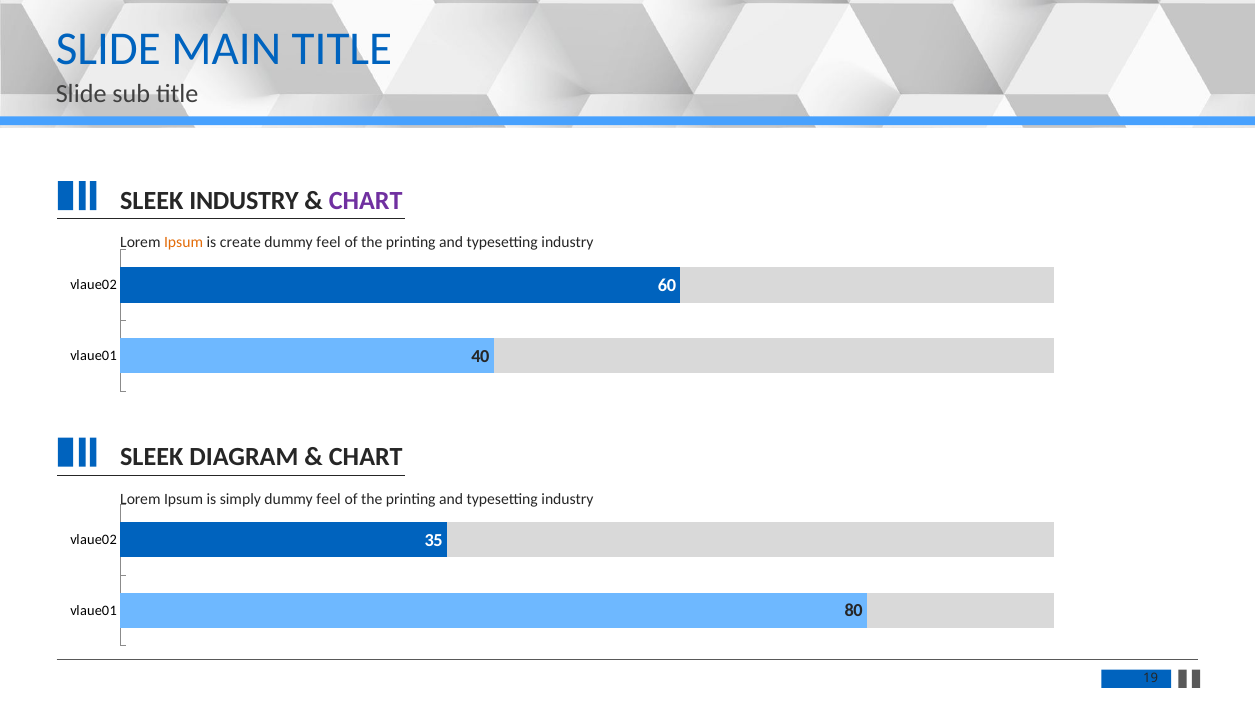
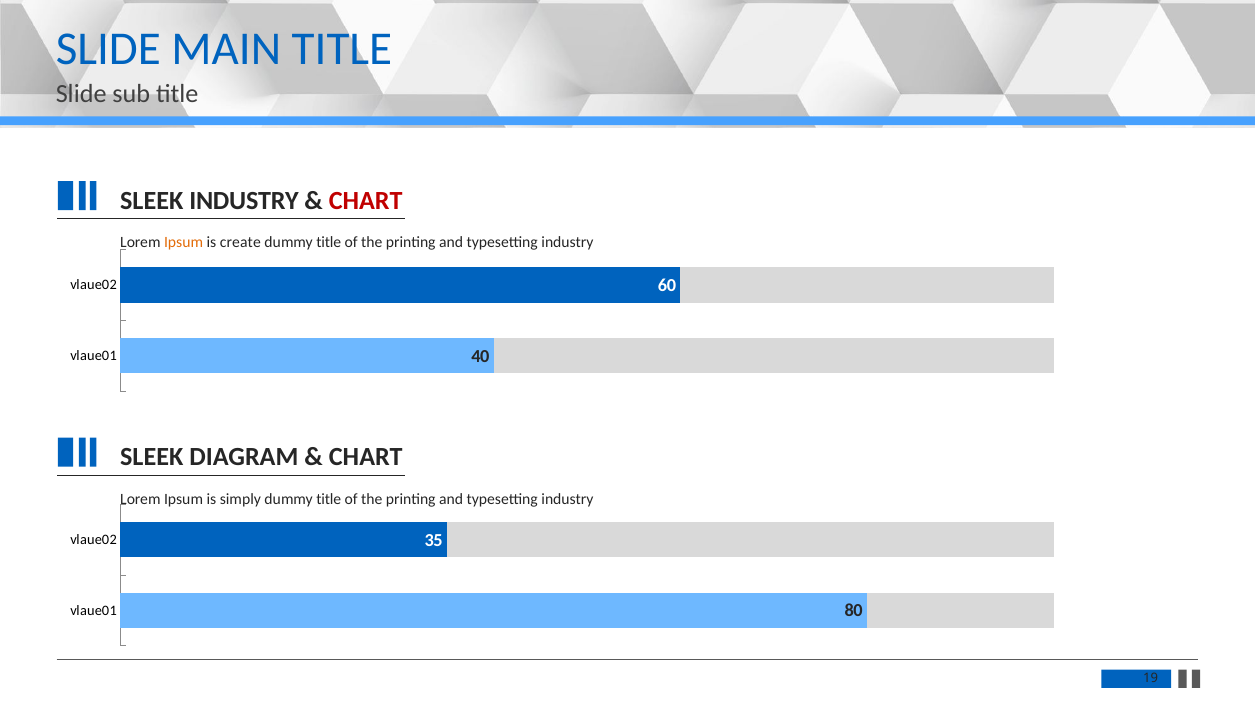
CHART at (366, 201) colour: purple -> red
feel at (329, 243): feel -> title
simply dummy feel: feel -> title
